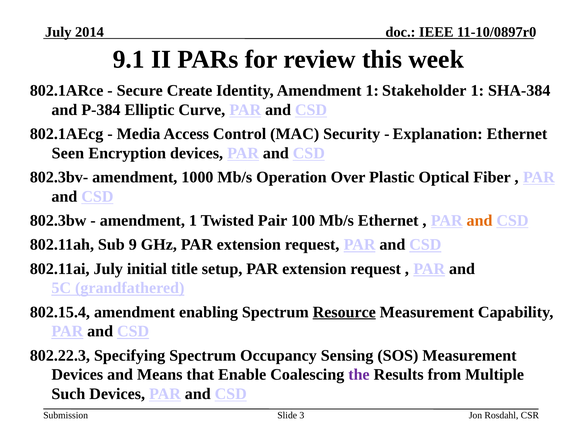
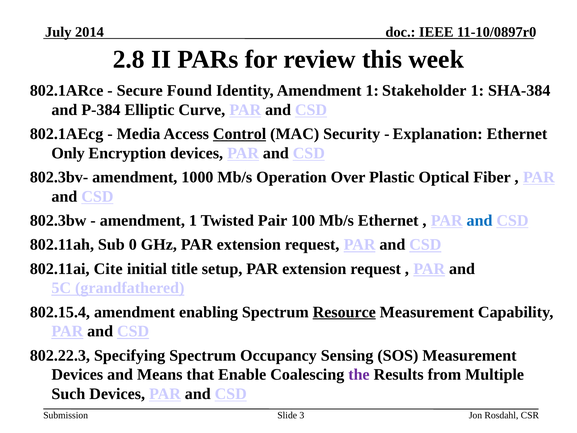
9.1: 9.1 -> 2.8
Create: Create -> Found
Control underline: none -> present
Seen: Seen -> Only
and at (480, 220) colour: orange -> blue
9: 9 -> 0
802.11ai July: July -> Cite
